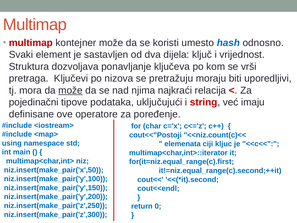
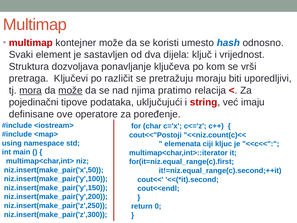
nizova: nizova -> različit
mora underline: none -> present
najkraći: najkraći -> pratimo
